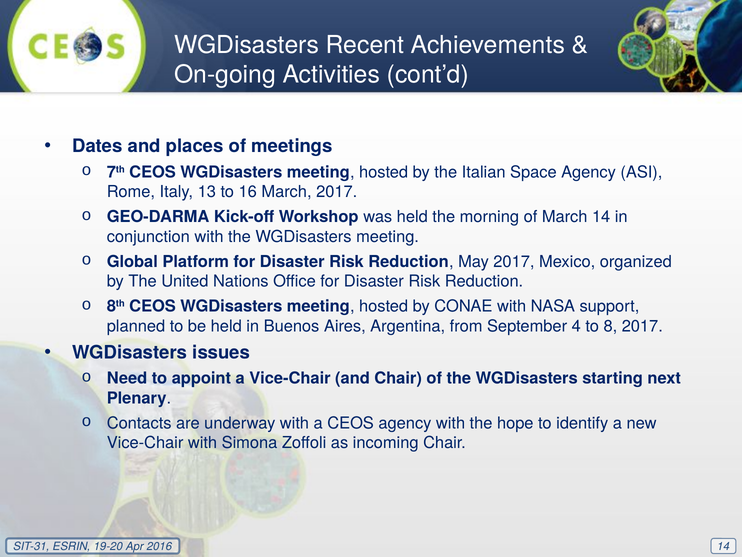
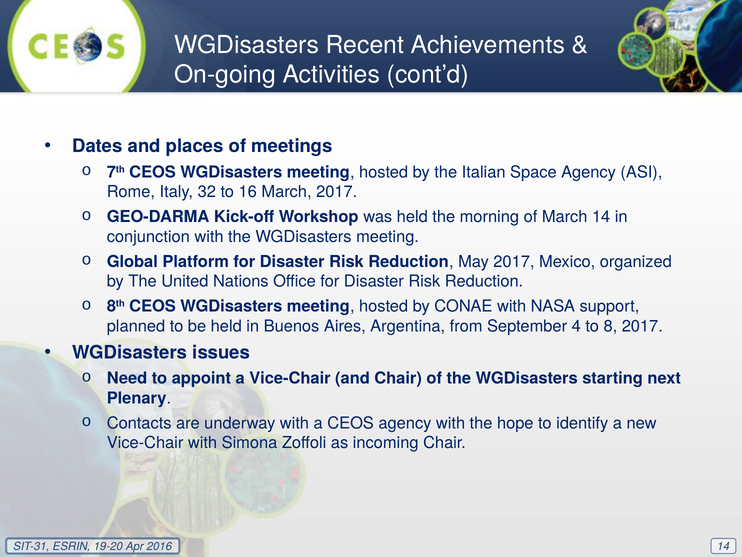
13: 13 -> 32
